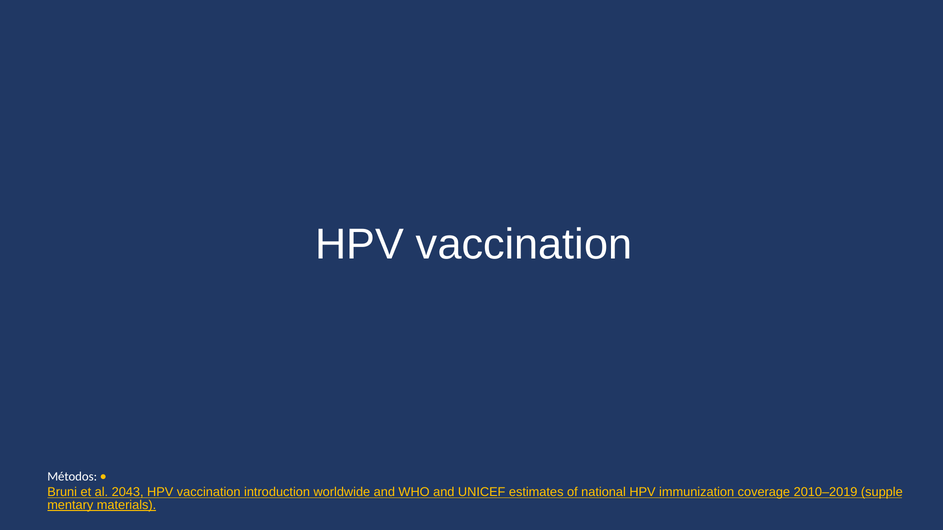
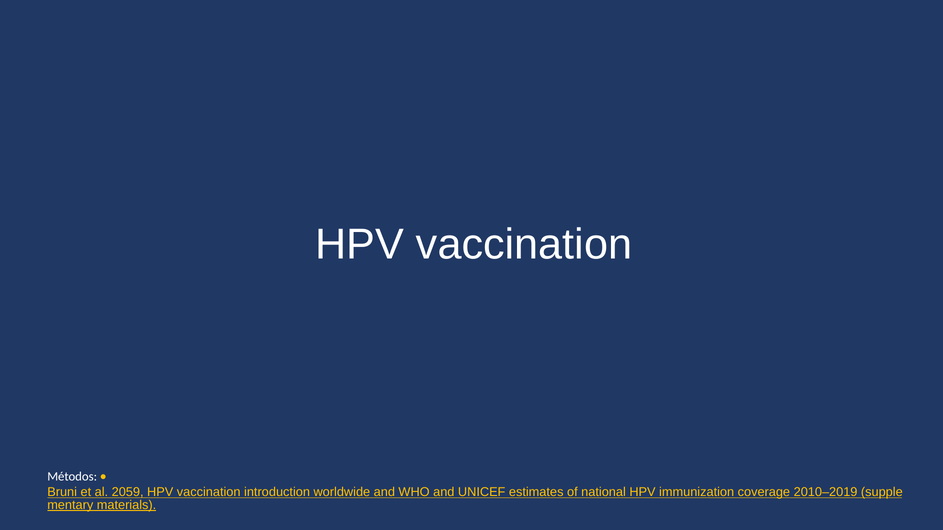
2043: 2043 -> 2059
